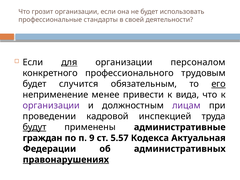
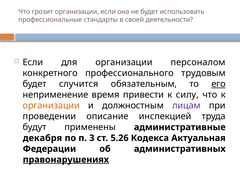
для underline: present -> none
менее: менее -> время
вида: вида -> силу
организации at (51, 106) colour: purple -> orange
кадровой: кадровой -> описание
будут underline: present -> none
граждан: граждан -> декабря
9: 9 -> 3
5.57: 5.57 -> 5.26
